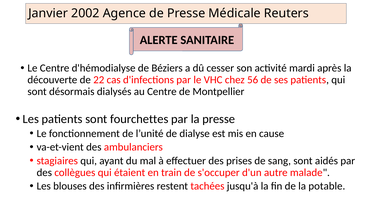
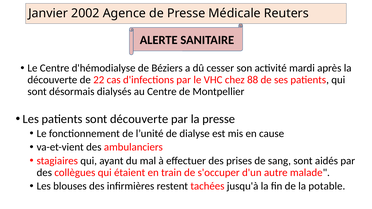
56: 56 -> 88
sont fourchettes: fourchettes -> découverte
